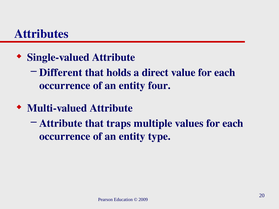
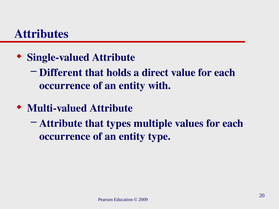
four: four -> with
traps: traps -> types
